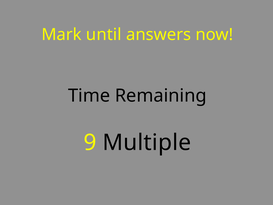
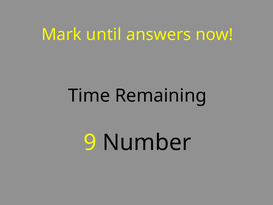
Multiple: Multiple -> Number
